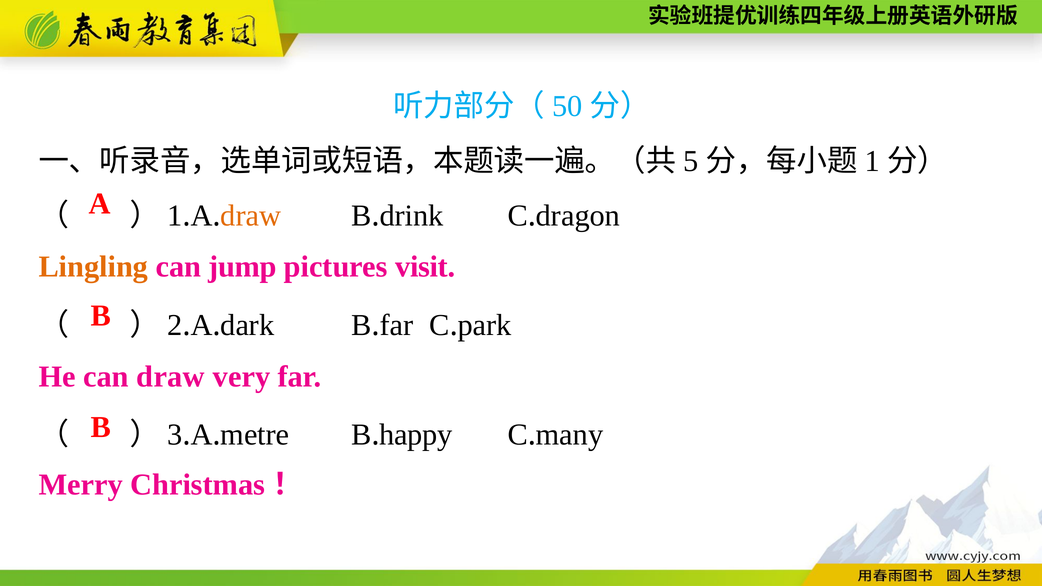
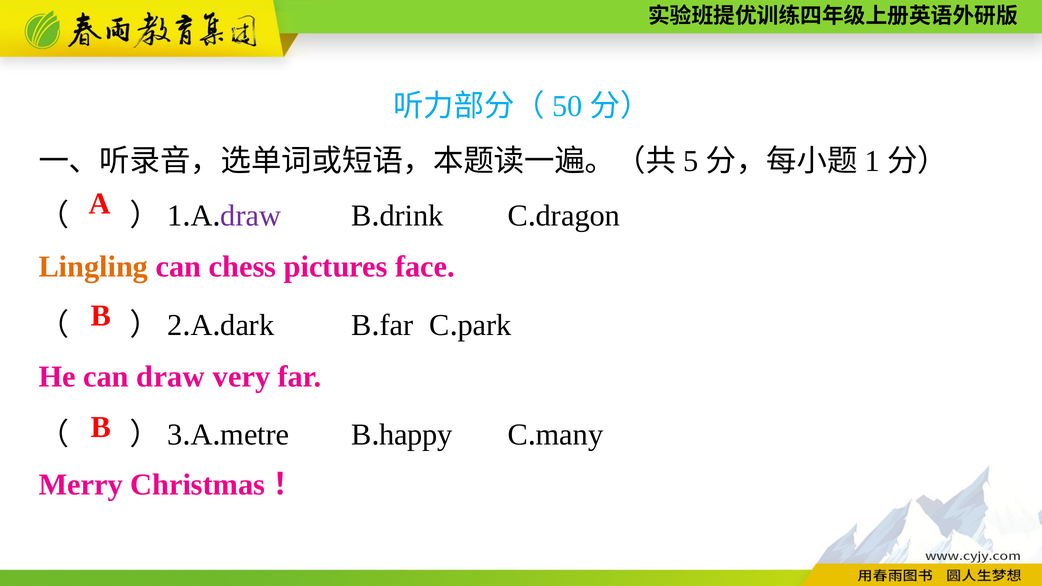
draw at (251, 216) colour: orange -> purple
jump: jump -> chess
visit: visit -> face
